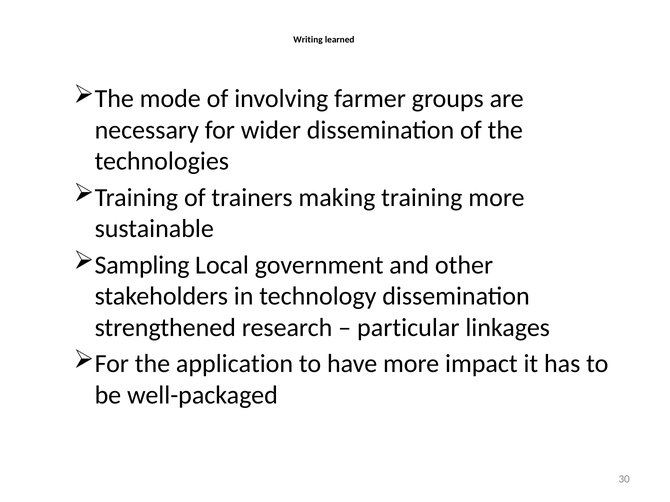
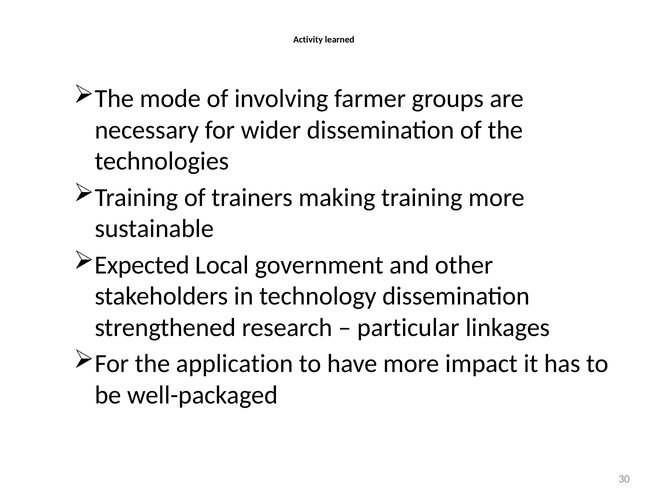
Writing: Writing -> Activity
Sampling: Sampling -> Expected
